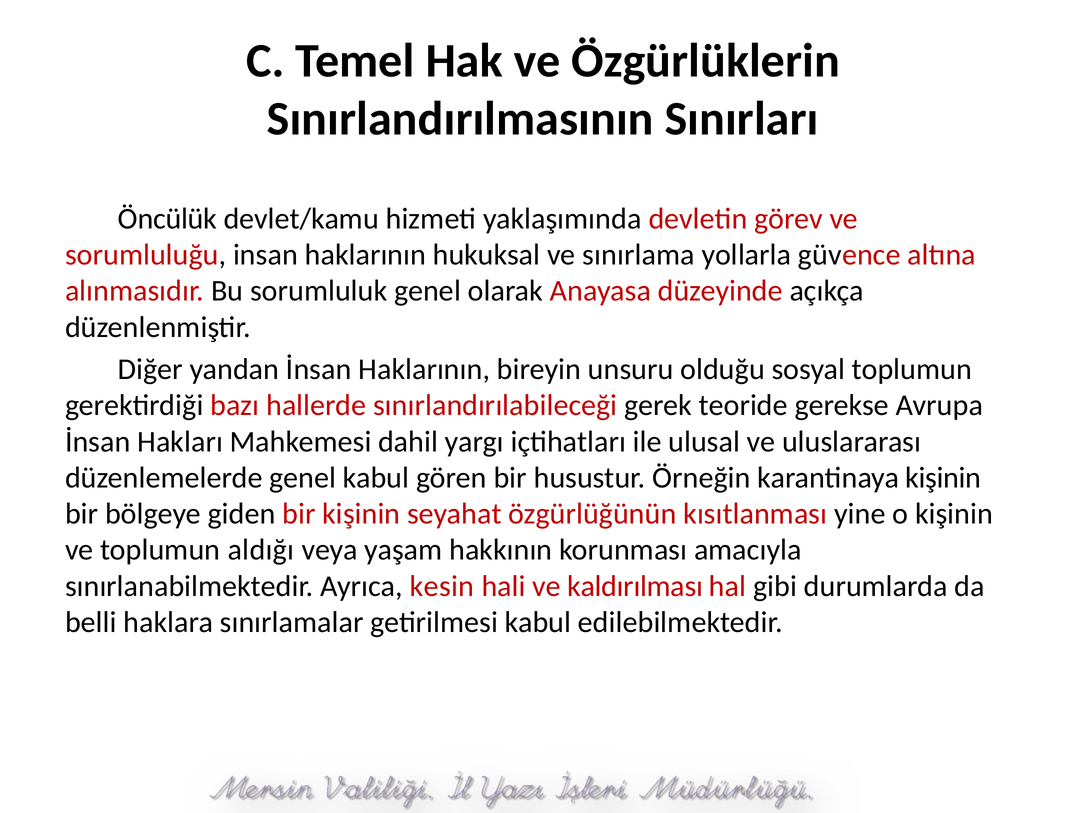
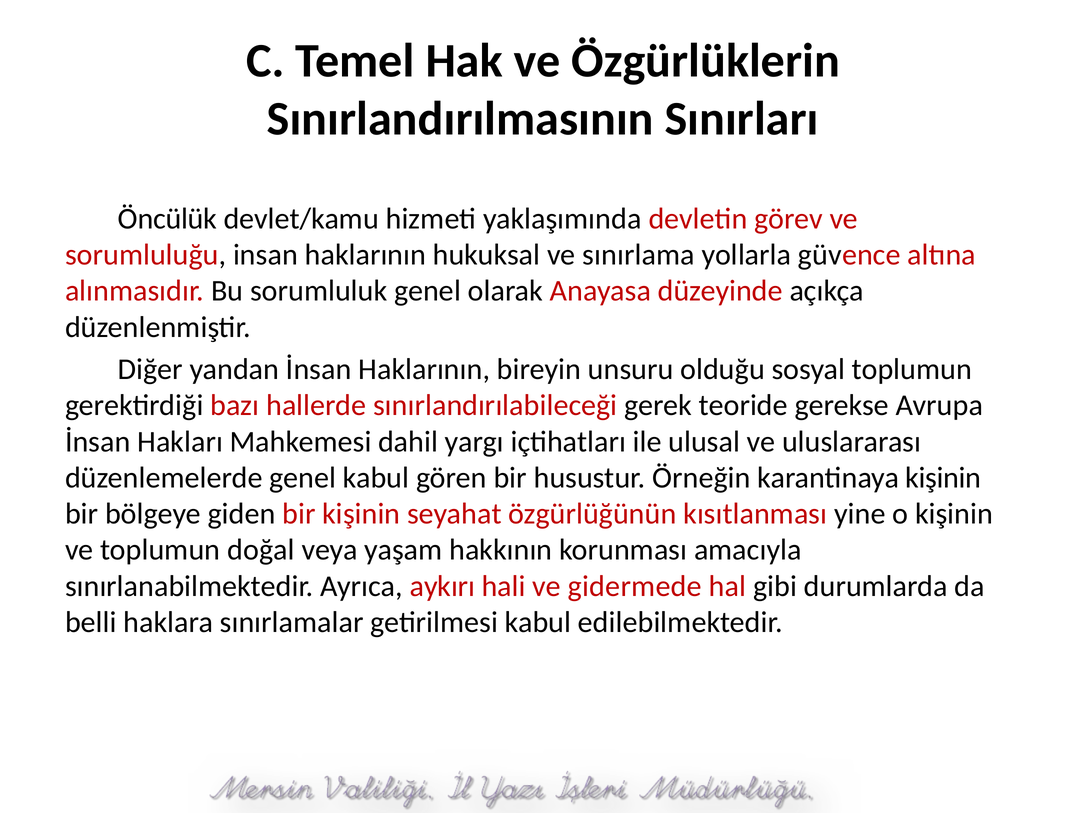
aldığı: aldığı -> doğal
kesin: kesin -> aykırı
kaldırılması: kaldırılması -> gidermede
